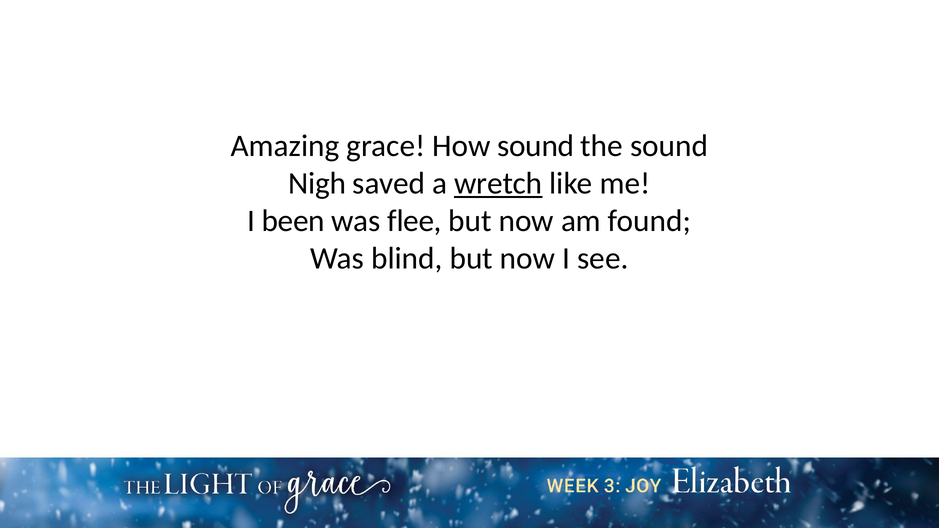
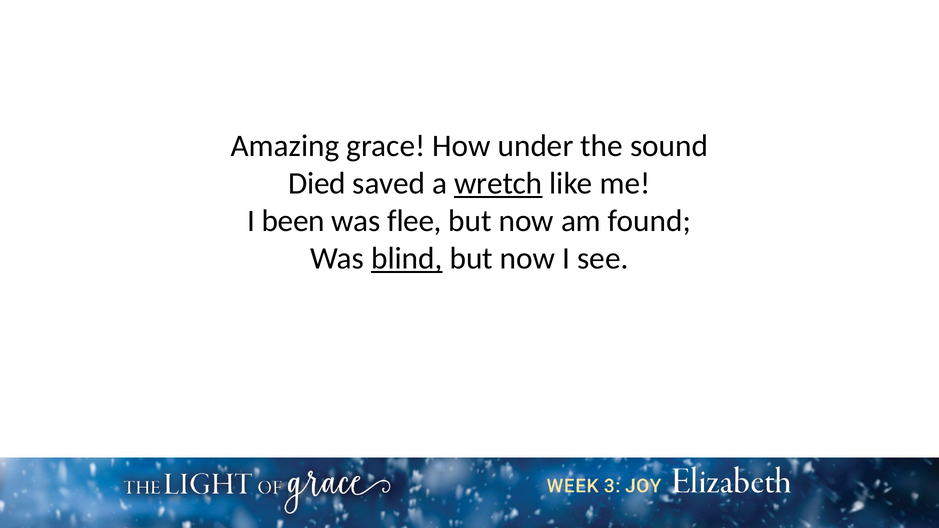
How sound: sound -> under
Nigh: Nigh -> Died
blind underline: none -> present
